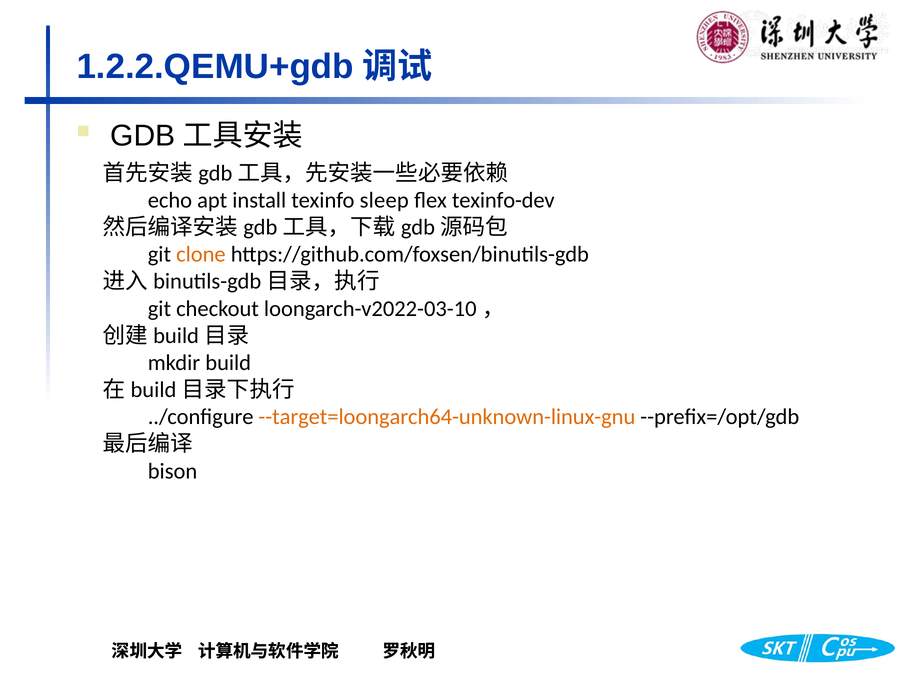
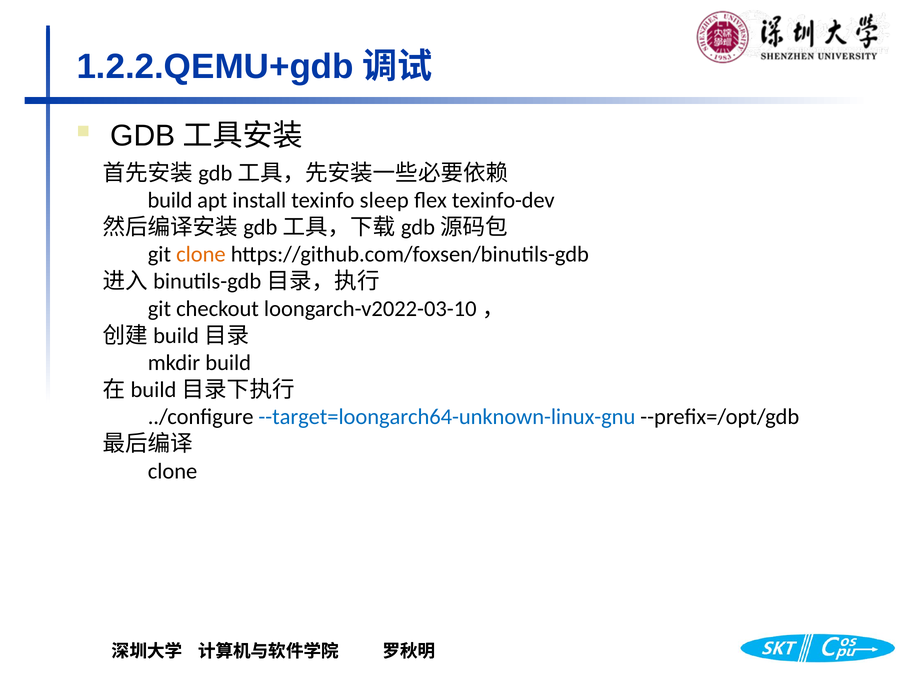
echo at (170, 200): echo -> build
--target=loongarch64-unknown-linux-gnu colour: orange -> blue
bison at (173, 471): bison -> clone
